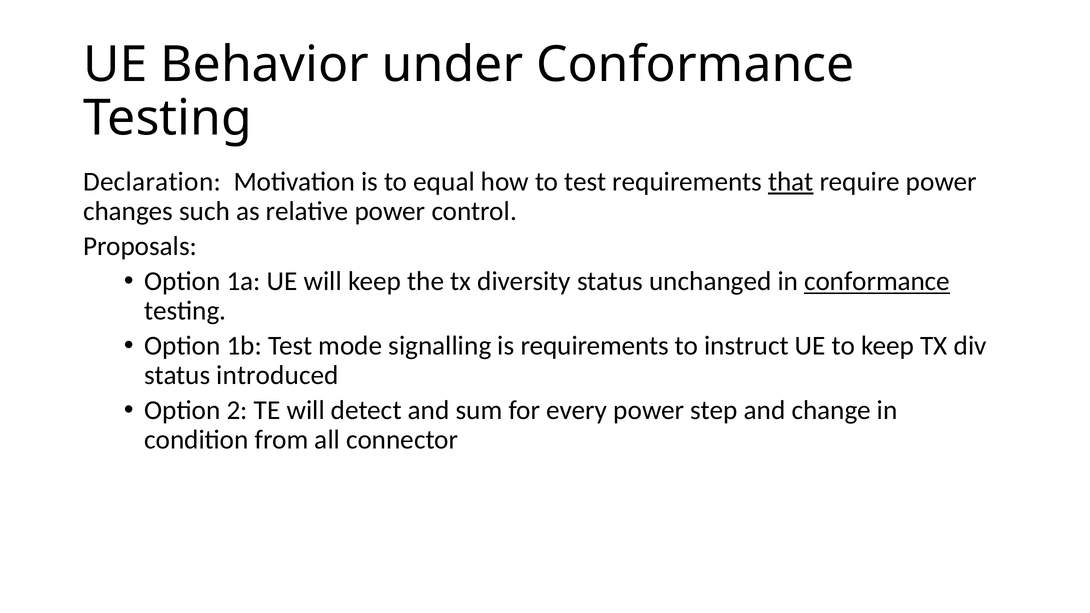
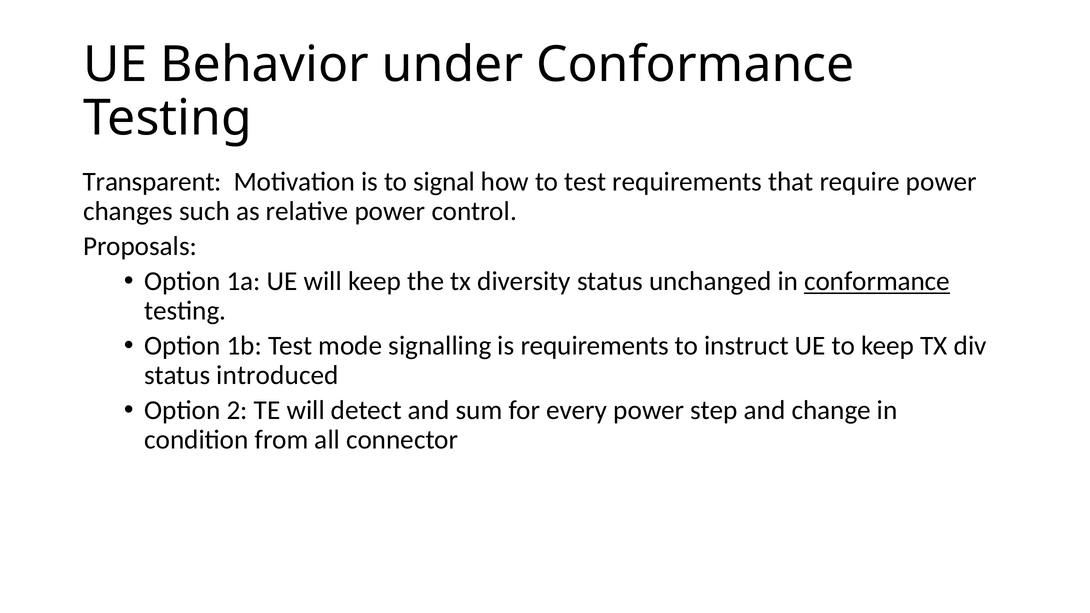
Declaration: Declaration -> Transparent
equal: equal -> signal
that underline: present -> none
